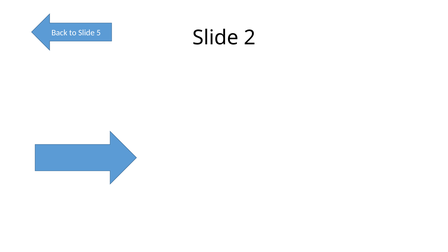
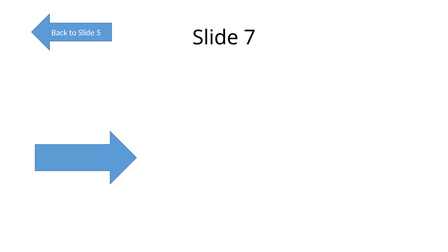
2: 2 -> 7
